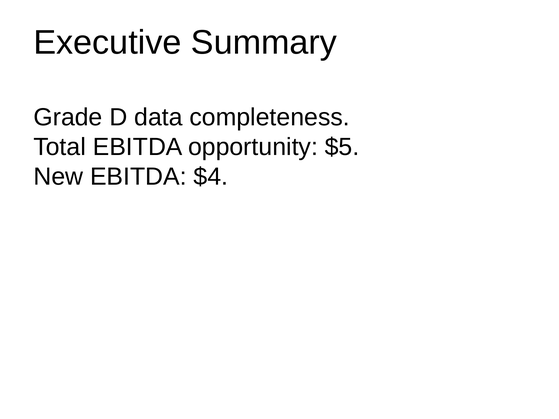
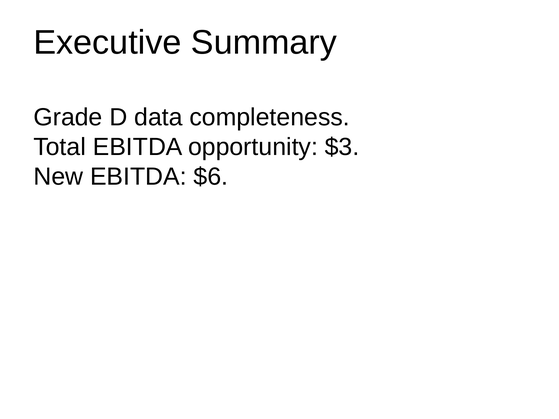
$5: $5 -> $3
$4: $4 -> $6
